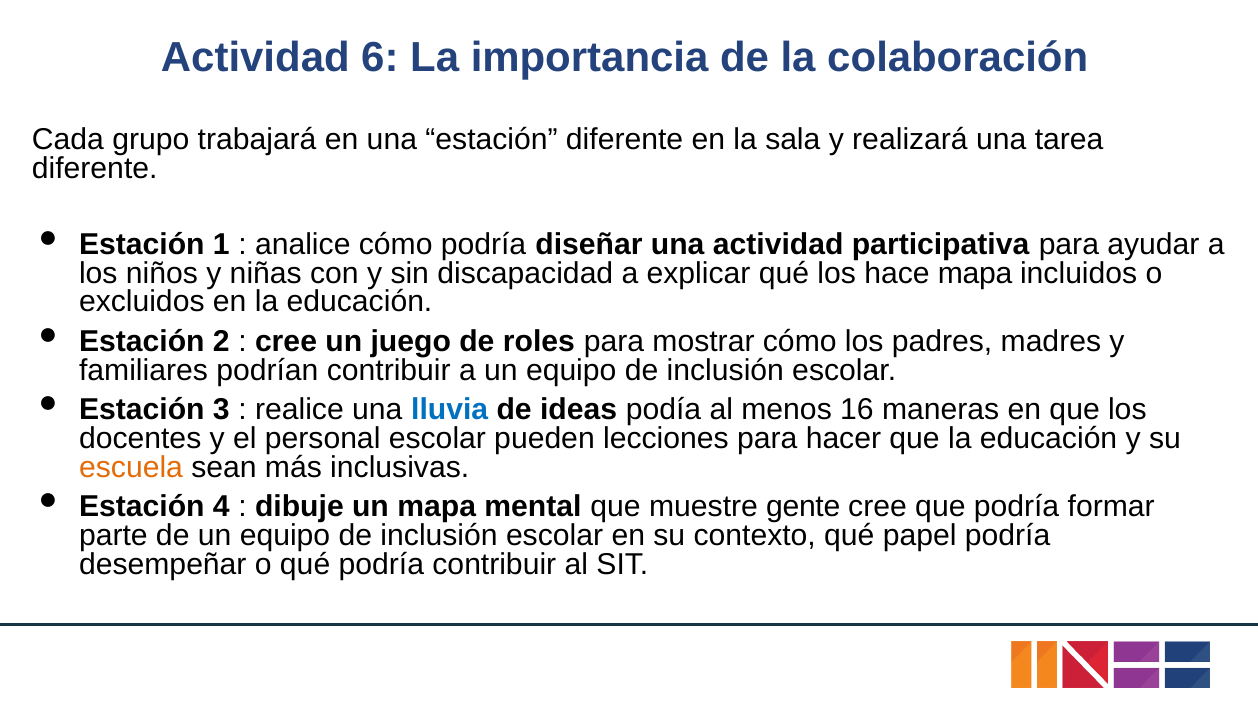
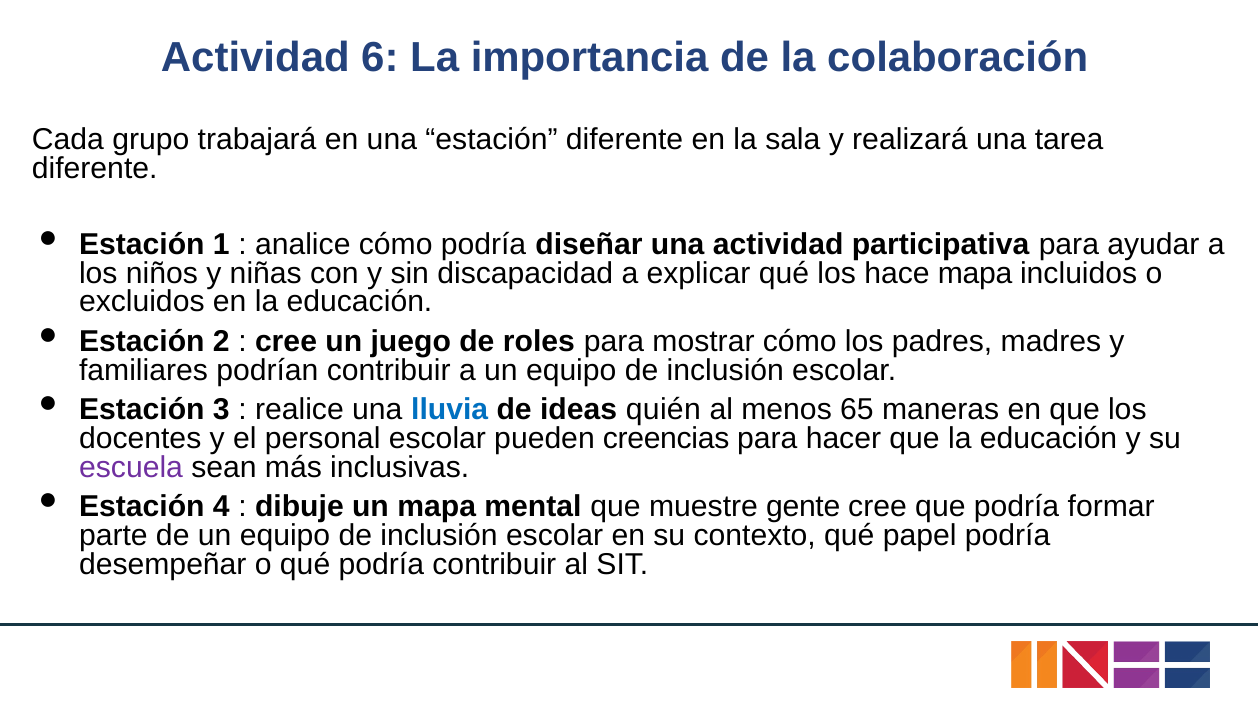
podía: podía -> quién
16: 16 -> 65
lecciones: lecciones -> creencias
escuela colour: orange -> purple
